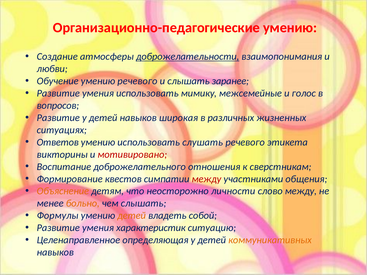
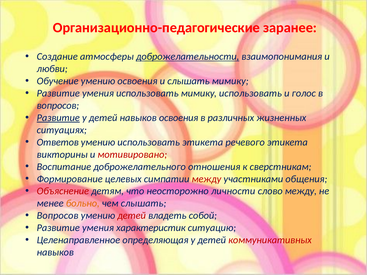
Организационно-педагогические умению: умению -> заранее
умению речевого: речевого -> освоения
слышать заранее: заранее -> мимику
мимику межсемейные: межсемейные -> использовать
Развитие at (58, 118) underline: none -> present
навыков широкая: широкая -> освоения
использовать слушать: слушать -> этикета
квестов: квестов -> целевых
Объяснение colour: orange -> red
Формулы at (58, 216): Формулы -> Вопросов
детей at (132, 216) colour: orange -> red
коммуникативных colour: orange -> red
